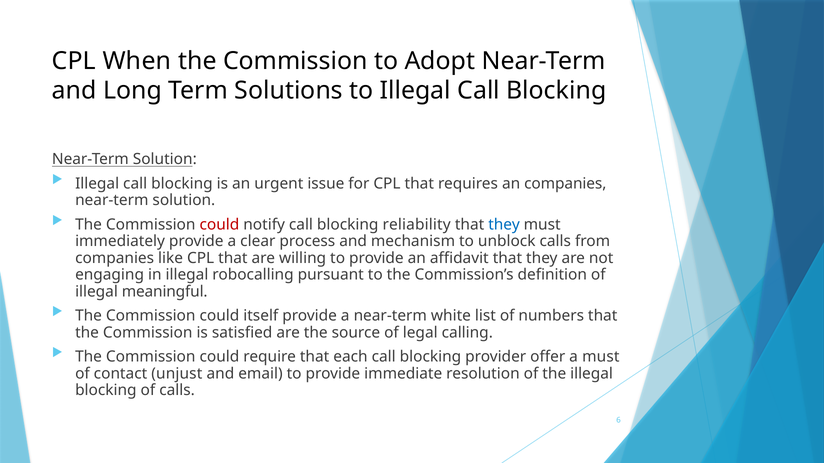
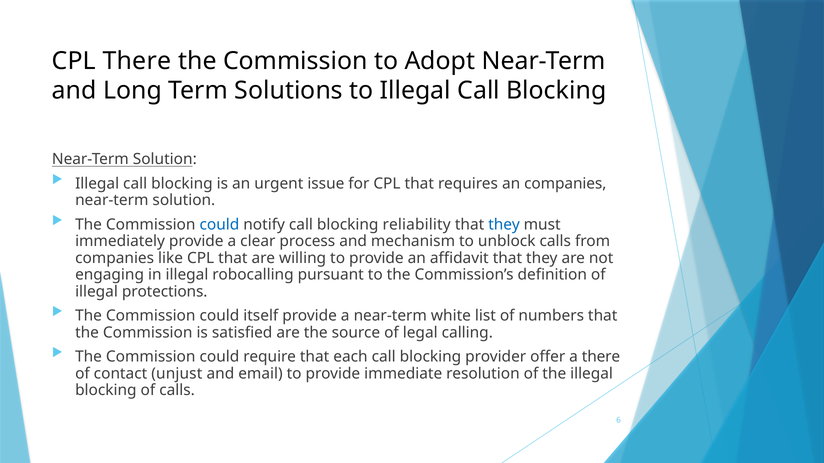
CPL When: When -> There
could at (219, 225) colour: red -> blue
meaningful: meaningful -> protections
a must: must -> there
